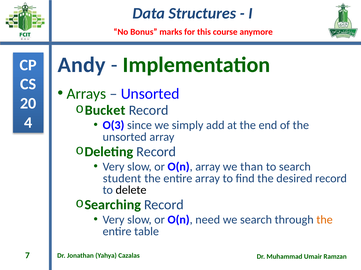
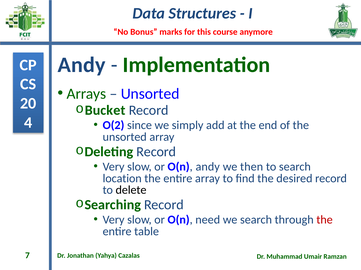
O(3: O(3 -> O(2
O(n array: array -> andy
than: than -> then
student: student -> location
the at (325, 220) colour: orange -> red
